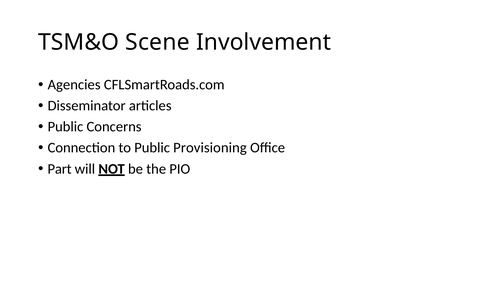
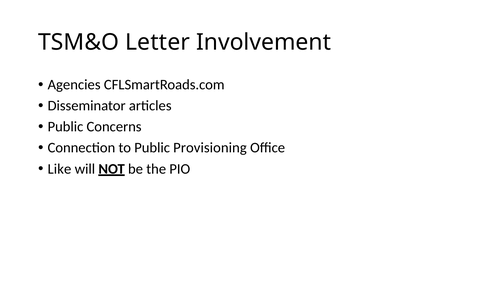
Scene: Scene -> Letter
Part: Part -> Like
